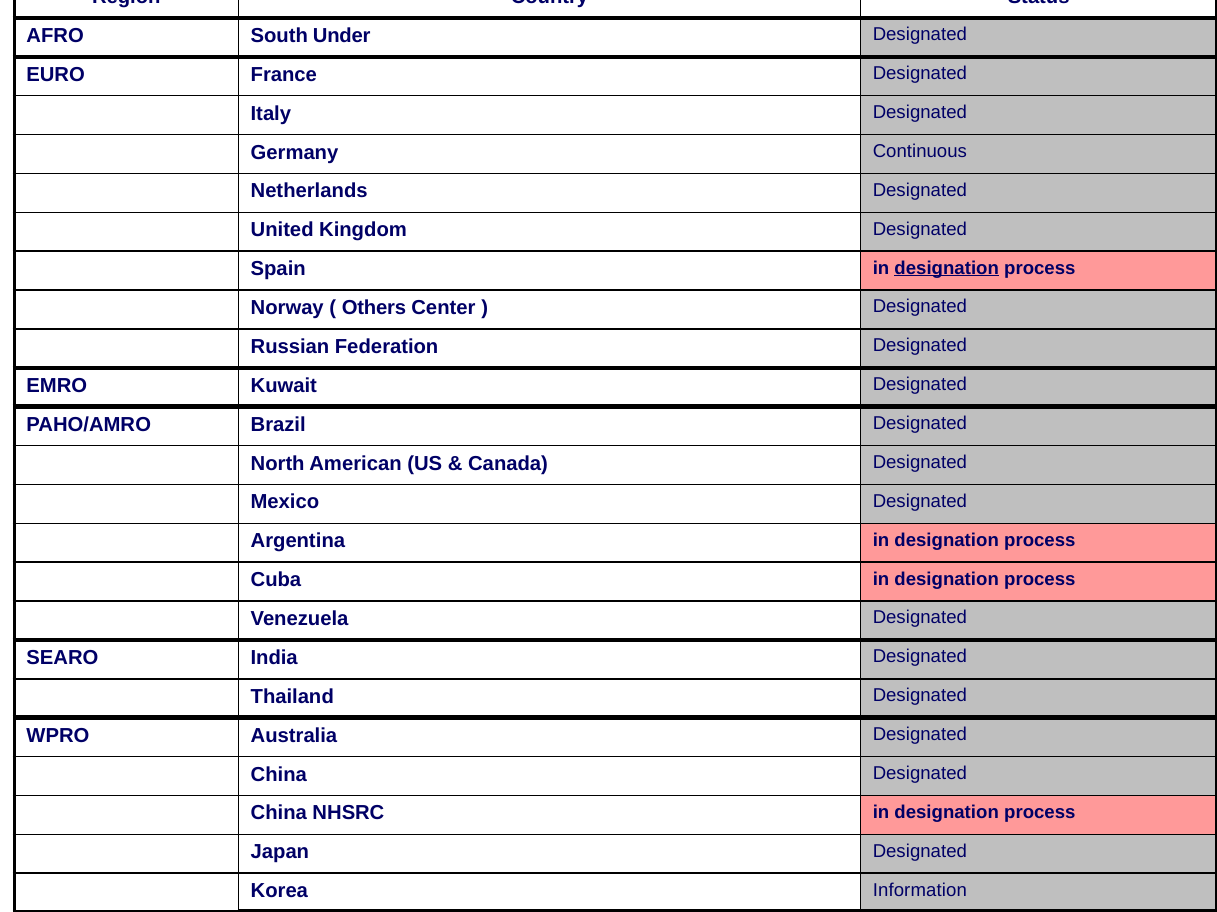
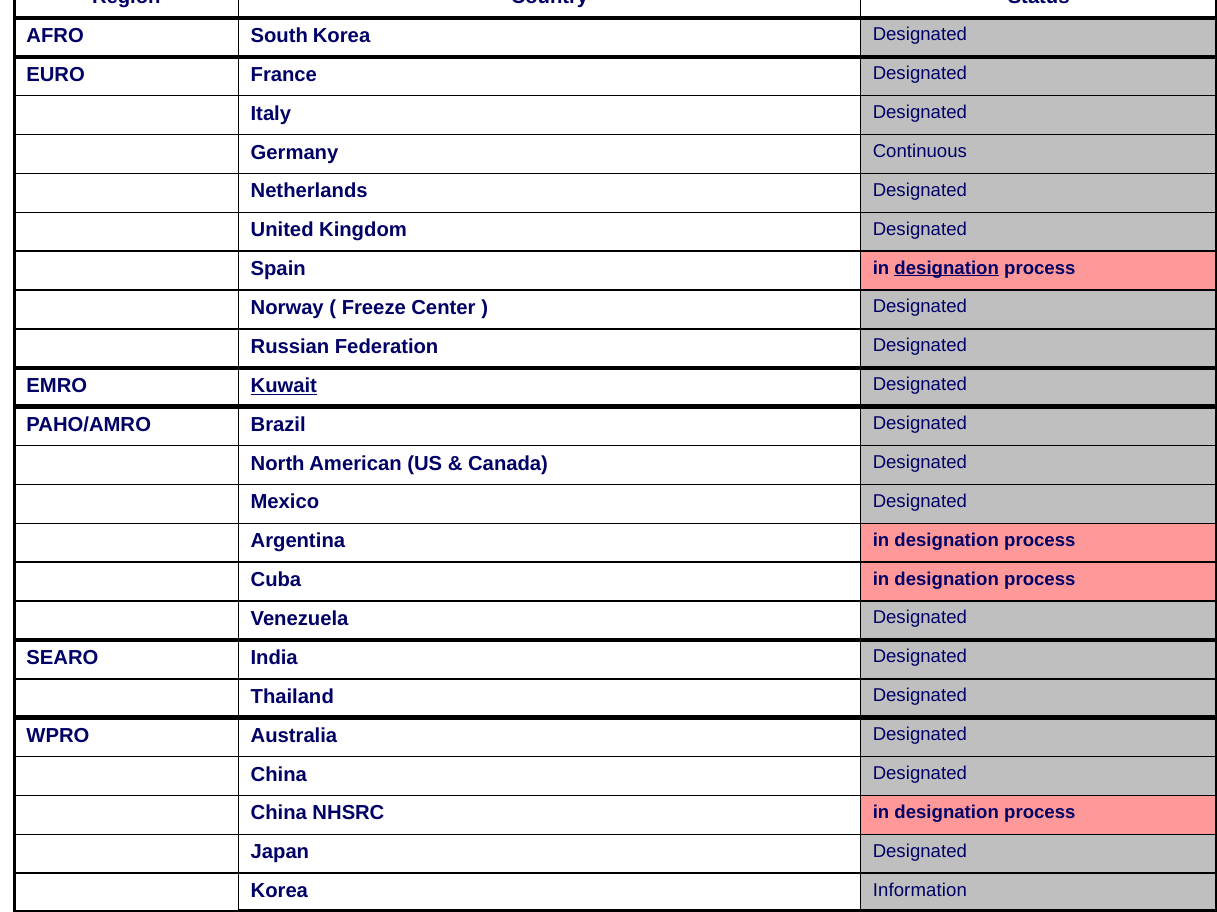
South Under: Under -> Korea
Others: Others -> Freeze
Kuwait underline: none -> present
